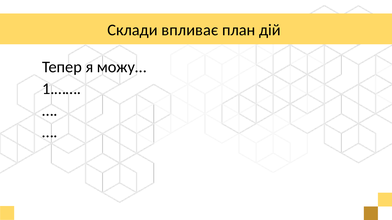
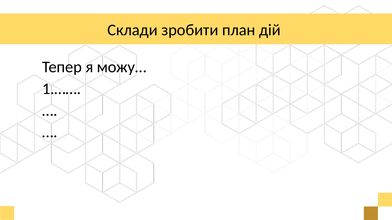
впливає: впливає -> зробити
